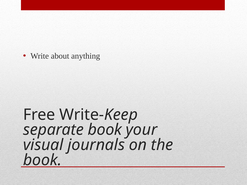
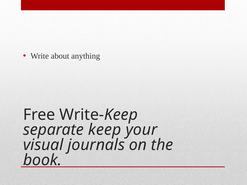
separate book: book -> keep
